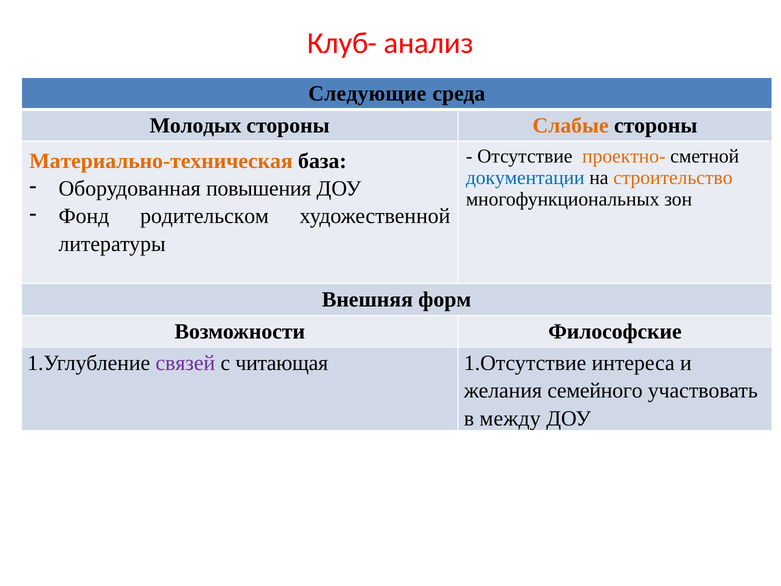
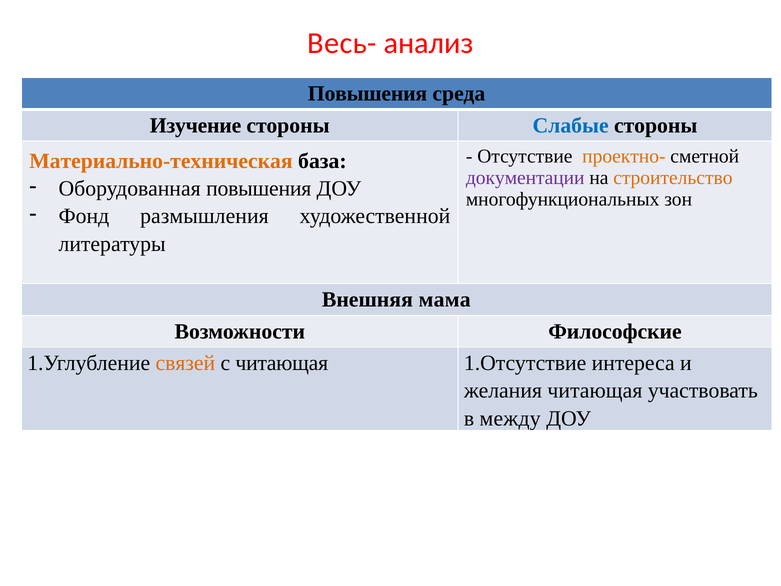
Клуб-: Клуб- -> Весь-
Следующие at (367, 94): Следующие -> Повышения
Молодых: Молодых -> Изучение
Слабые colour: orange -> blue
документации colour: blue -> purple
родительском: родительском -> размышления
форм: форм -> мама
связей colour: purple -> orange
желания семейного: семейного -> читающая
